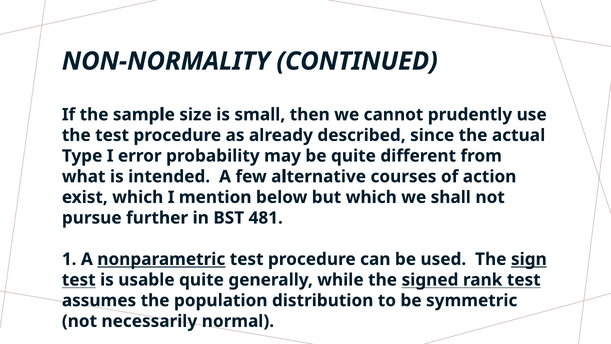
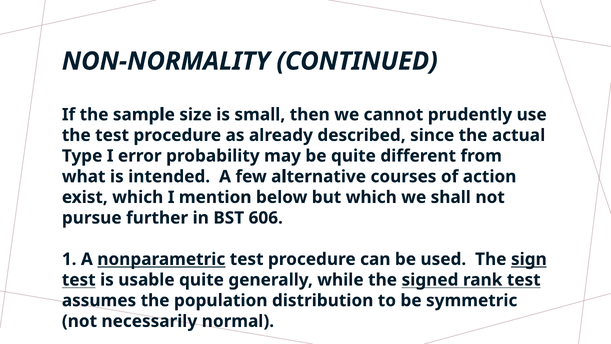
481: 481 -> 606
